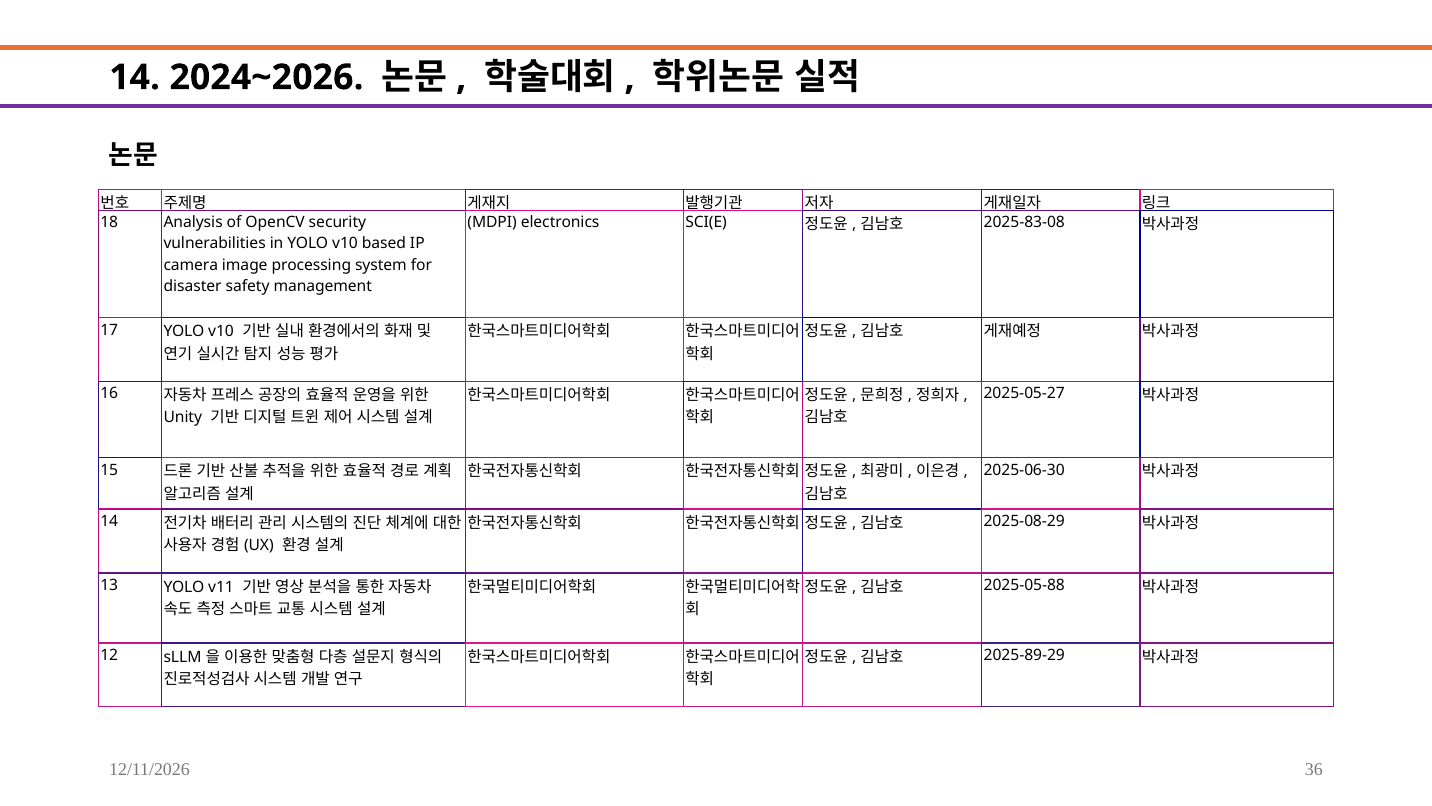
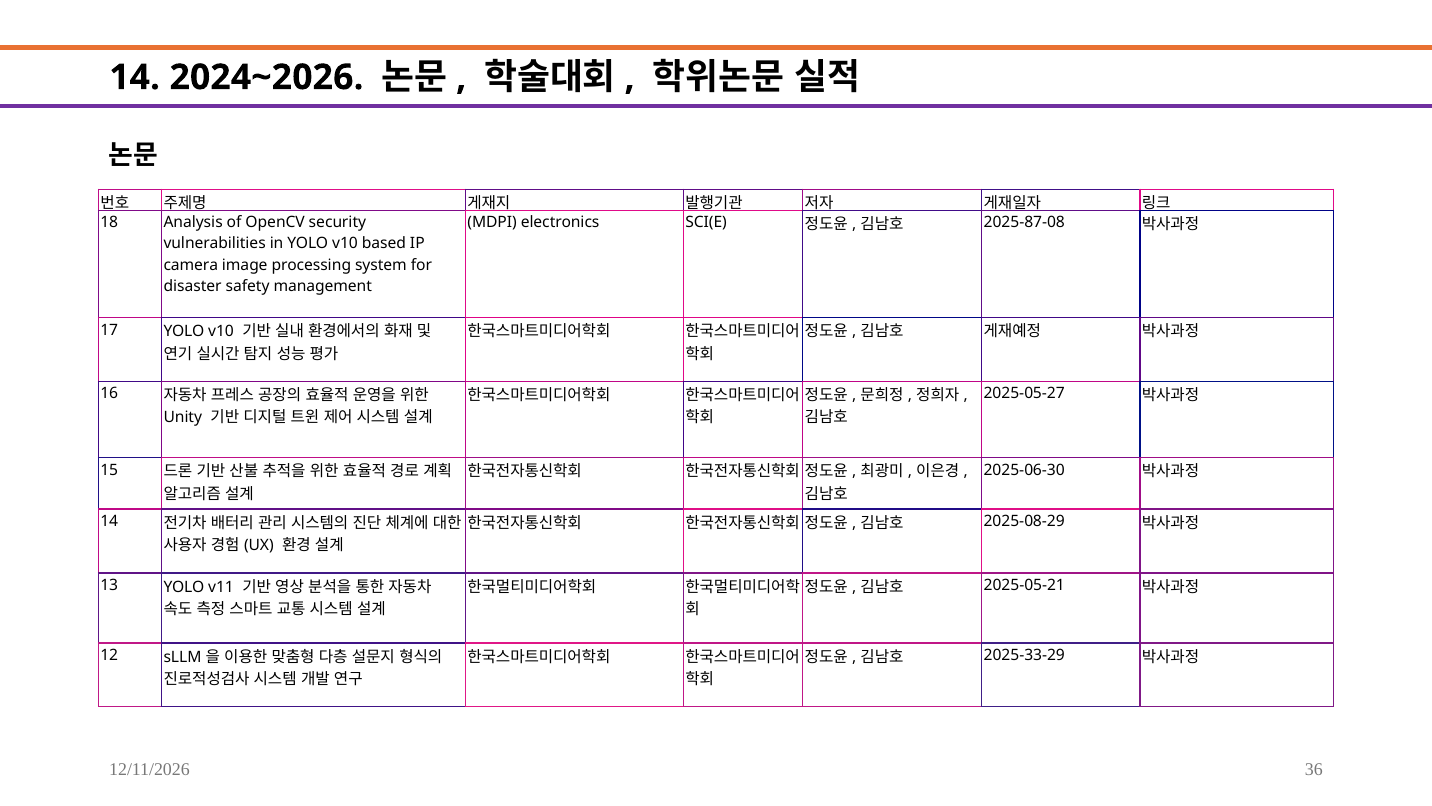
2025-83-08: 2025-83-08 -> 2025-87-08
2025-05-88: 2025-05-88 -> 2025-05-21
2025-89-29: 2025-89-29 -> 2025-33-29
